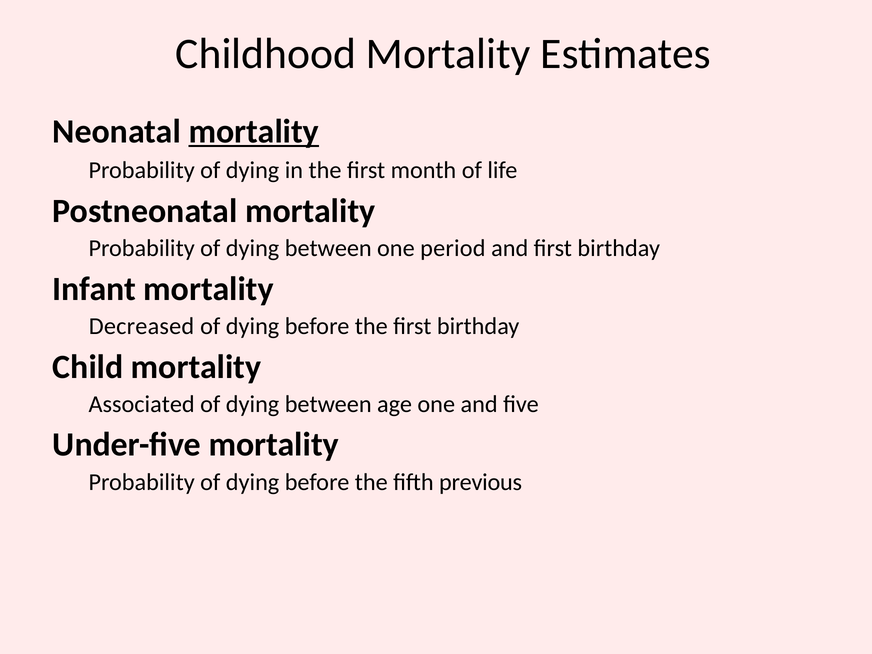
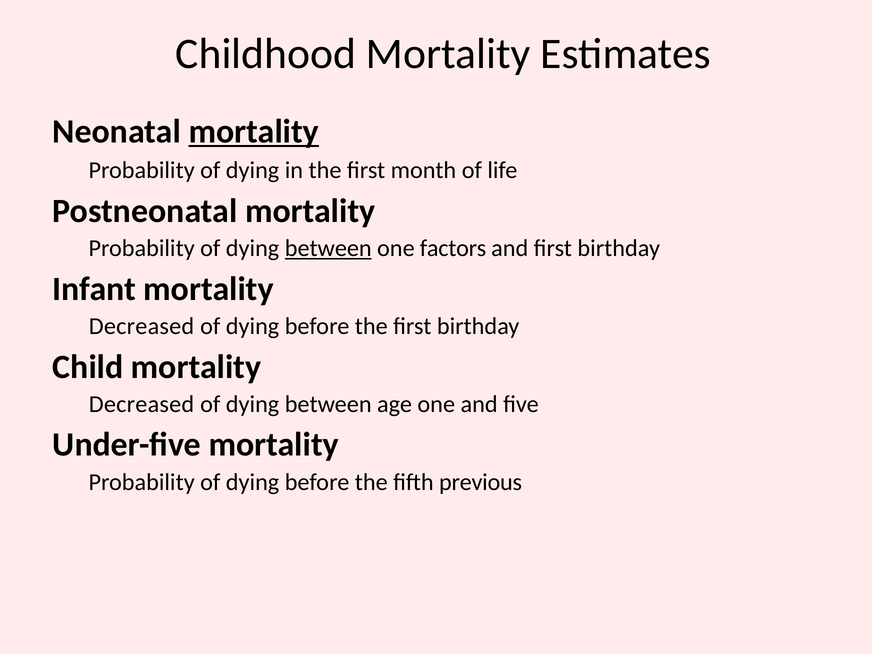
between at (328, 248) underline: none -> present
period: period -> factors
Associated at (142, 404): Associated -> Decreased
